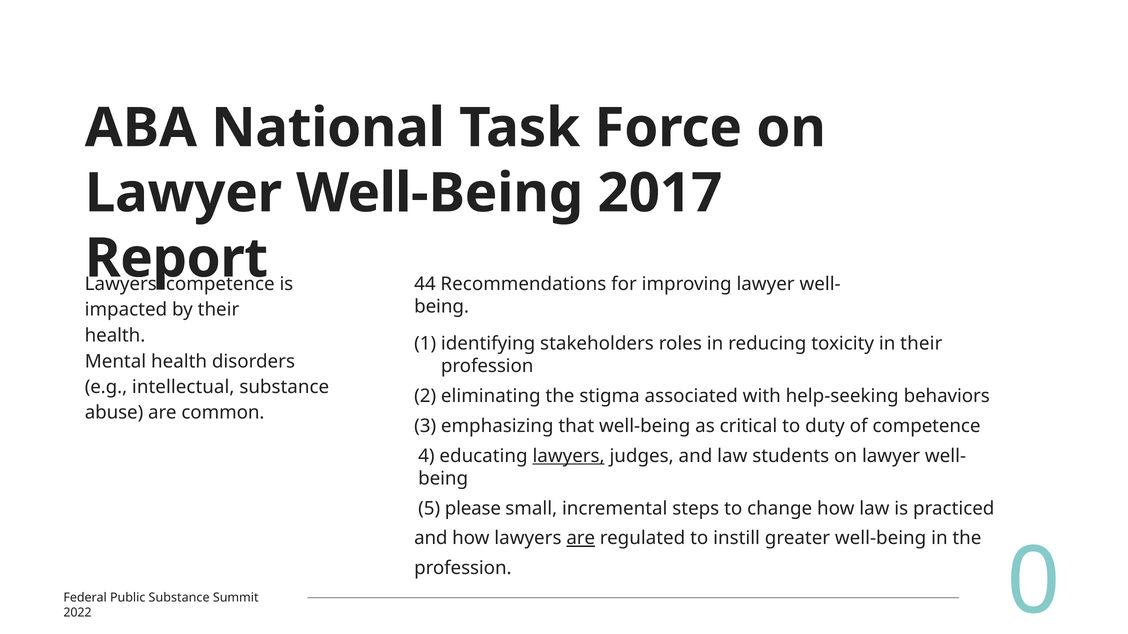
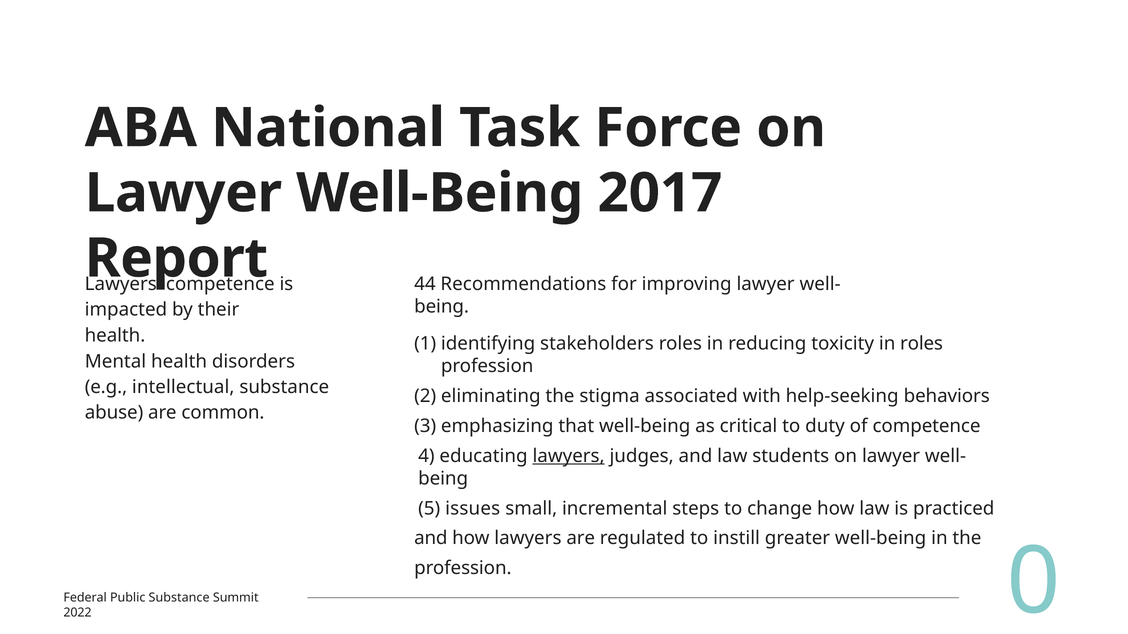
in their: their -> roles
please: please -> issues
are at (581, 539) underline: present -> none
